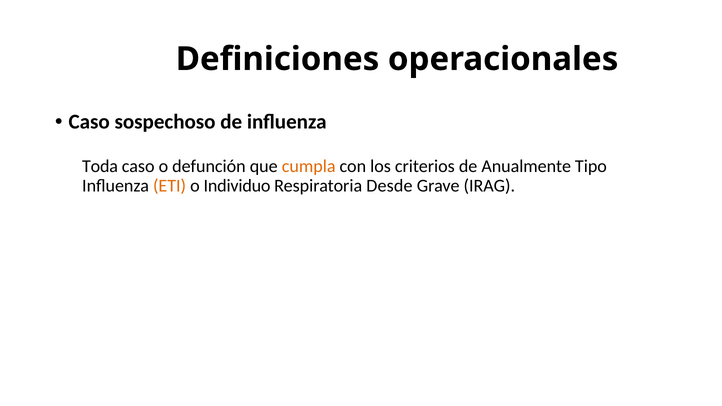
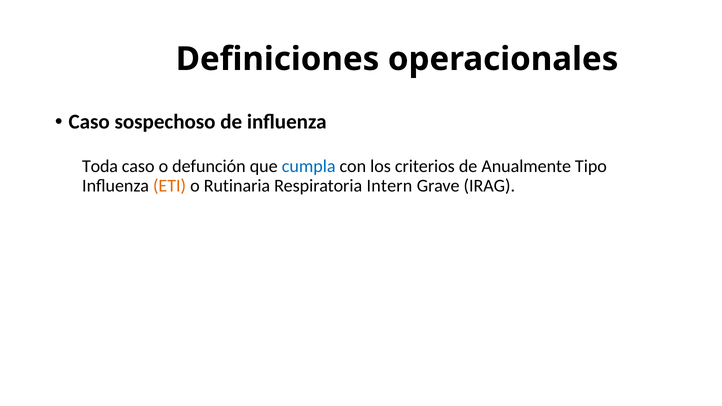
cumpla colour: orange -> blue
Individuo: Individuo -> Rutinaria
Desde: Desde -> Intern
